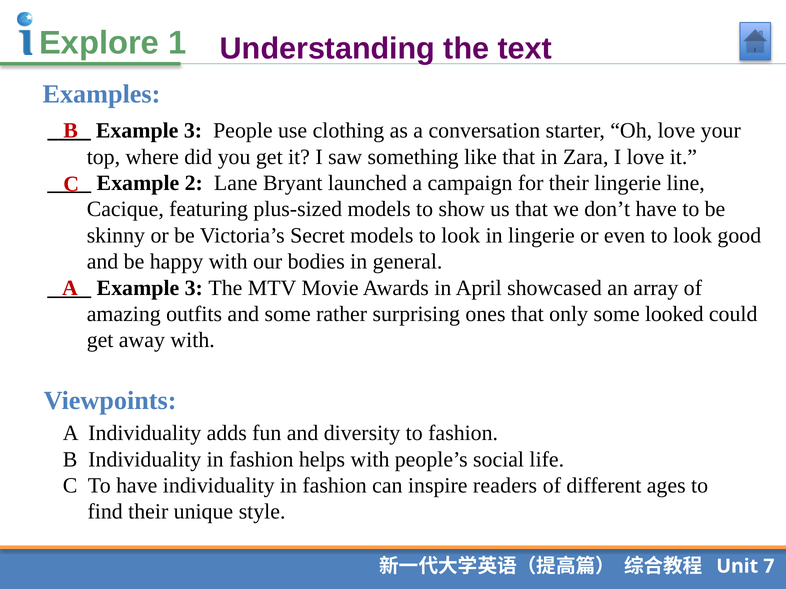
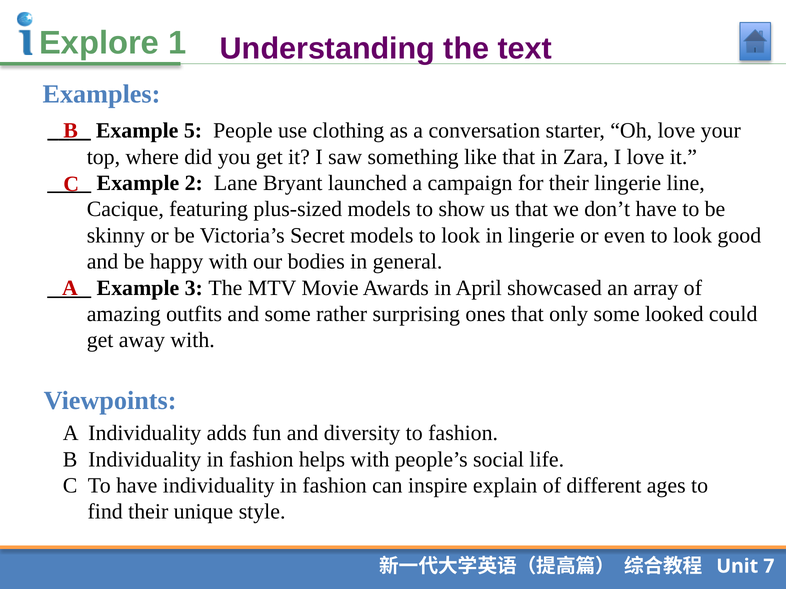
3 at (193, 131): 3 -> 5
readers: readers -> explain
